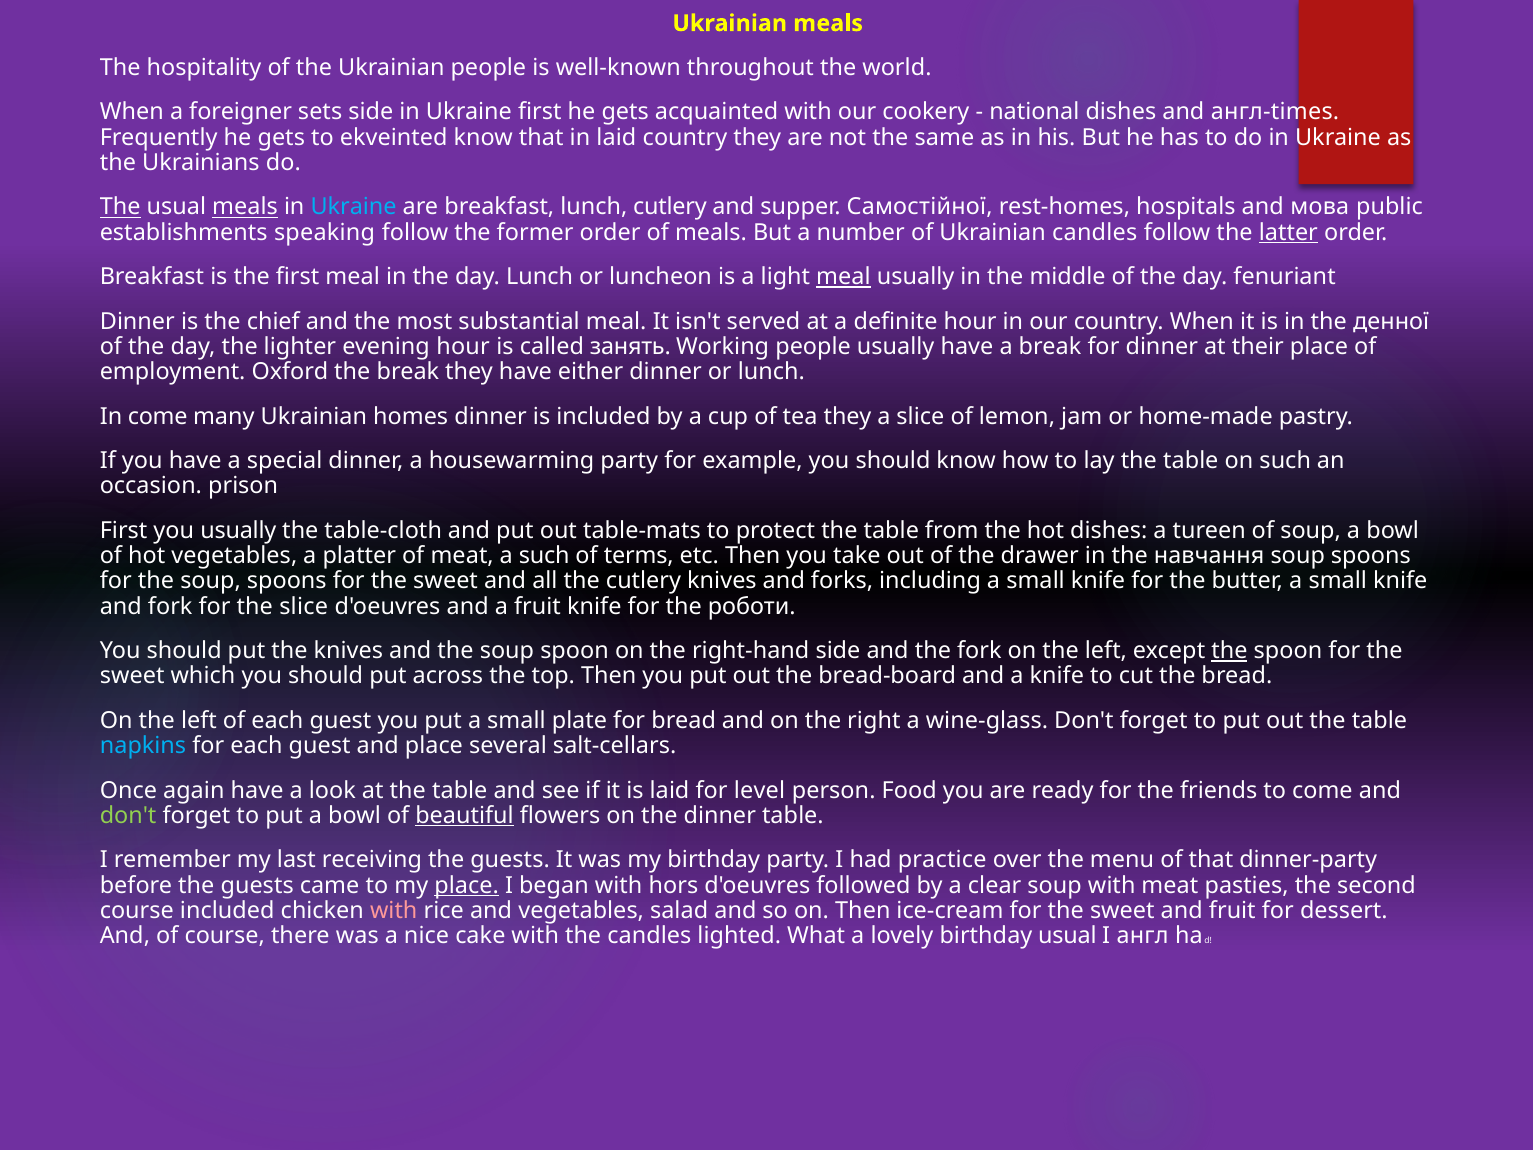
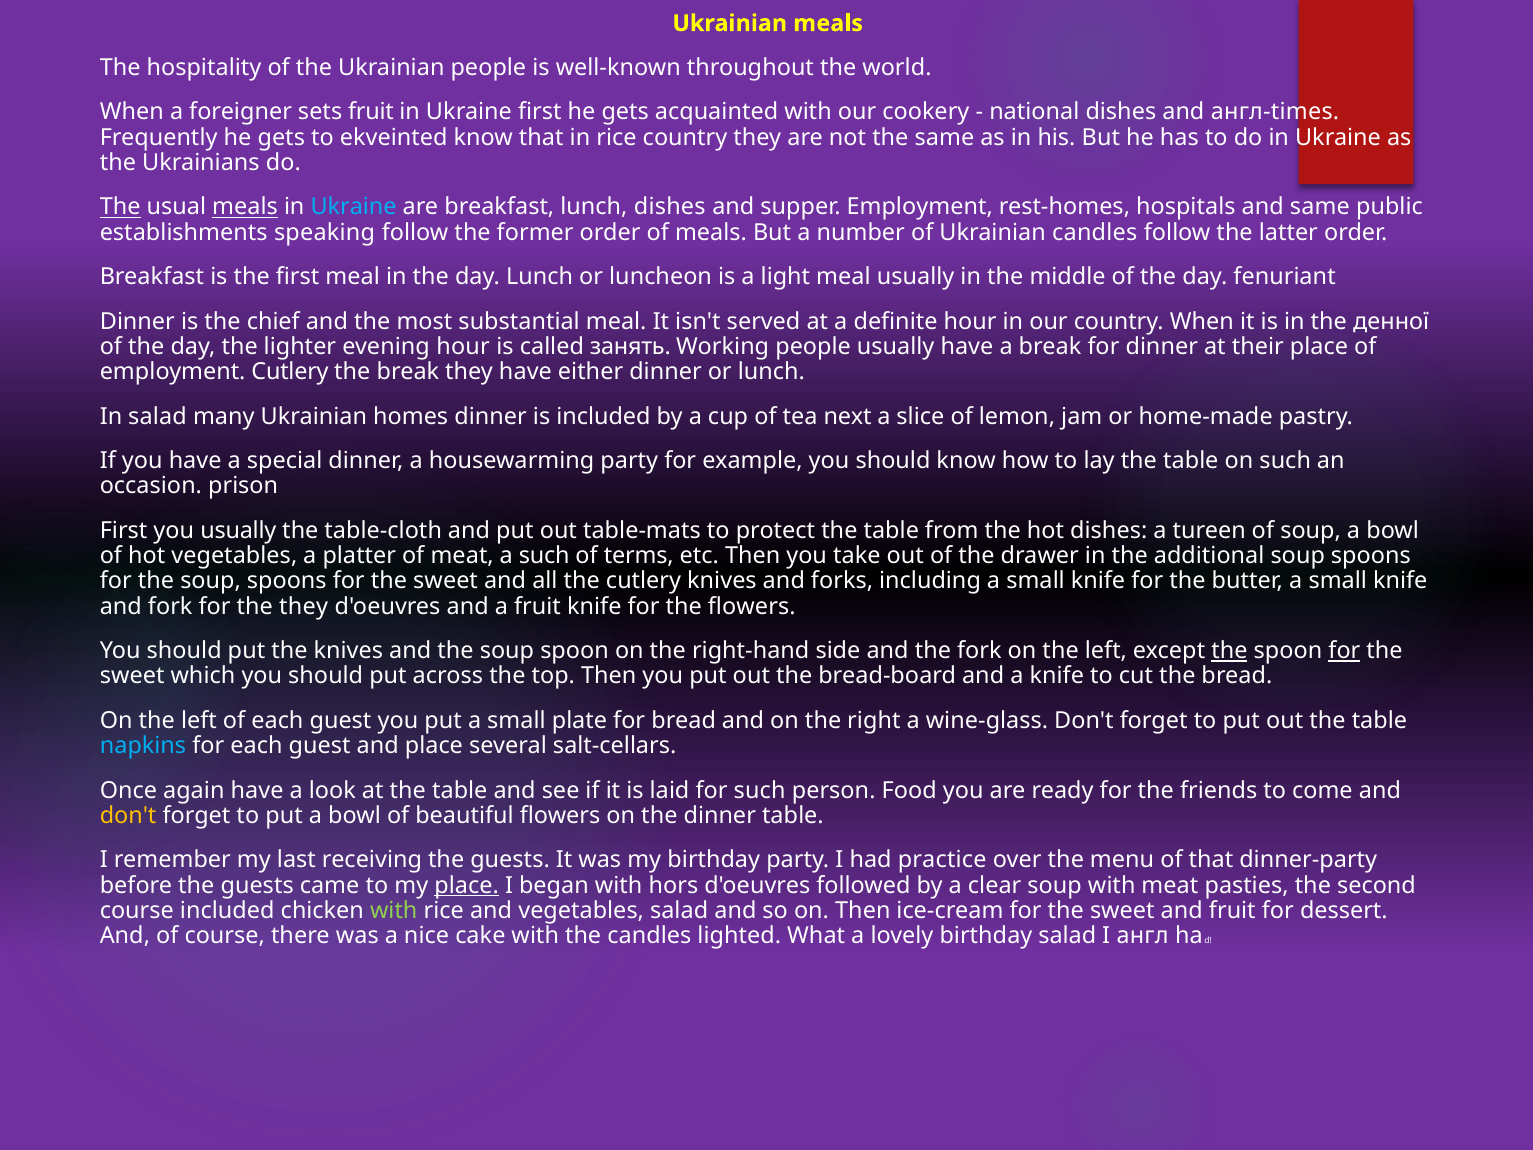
sets side: side -> fruit
in laid: laid -> rice
lunch cutlery: cutlery -> dishes
supper Самостійної: Самостійної -> Employment
and мова: мова -> same
latter underline: present -> none
meal at (843, 277) underline: present -> none
employment Oxford: Oxford -> Cutlery
In come: come -> salad
tea they: they -> next
навчання: навчання -> additional
the slice: slice -> they
the роботи: роботи -> flowers
for at (1344, 651) underline: none -> present
for level: level -> such
don't at (128, 815) colour: light green -> yellow
beautiful underline: present -> none
with at (394, 910) colour: pink -> light green
birthday usual: usual -> salad
